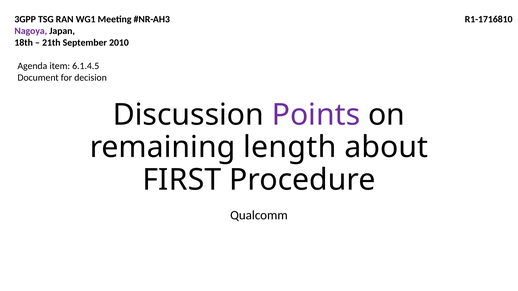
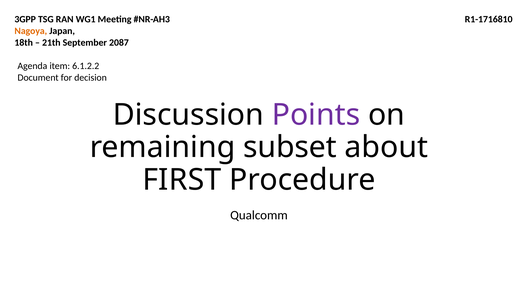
Nagoya colour: purple -> orange
2010: 2010 -> 2087
6.1.4.5: 6.1.4.5 -> 6.1.2.2
length: length -> subset
